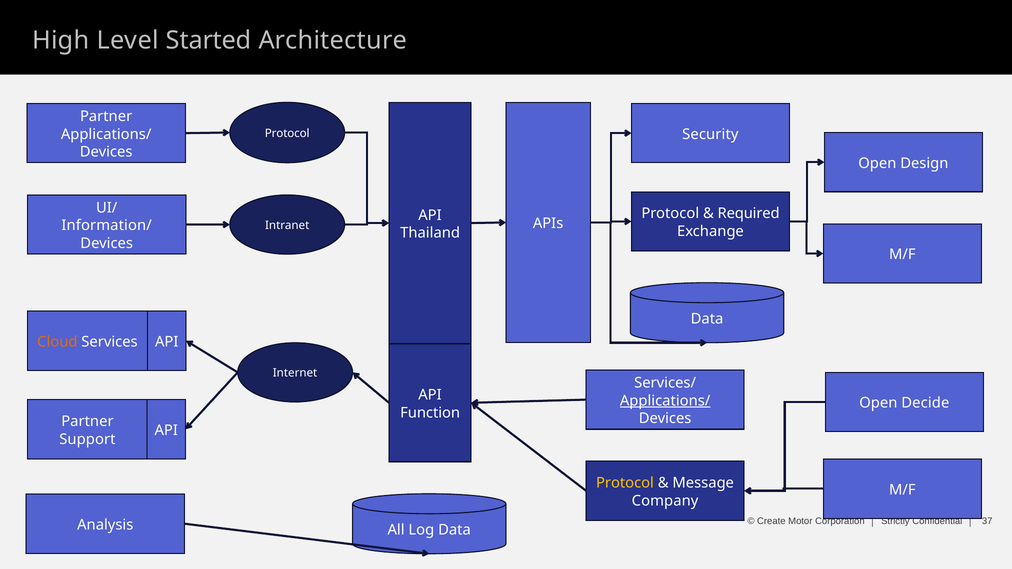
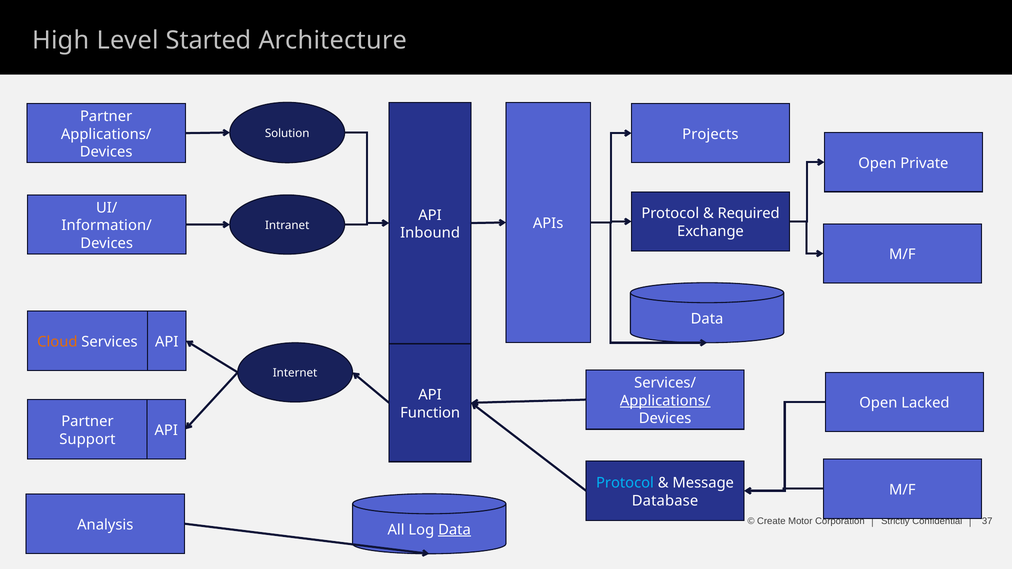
Protocol at (287, 133): Protocol -> Solution
Security: Security -> Projects
Design: Design -> Private
Thailand: Thailand -> Inbound
Decide: Decide -> Lacked
Protocol at (625, 483) colour: yellow -> light blue
Company: Company -> Database
Data at (454, 530) underline: none -> present
